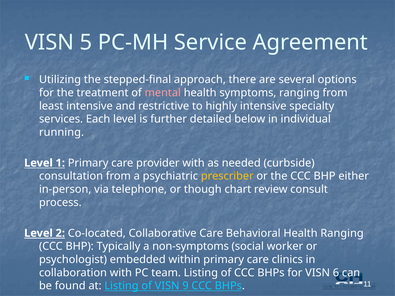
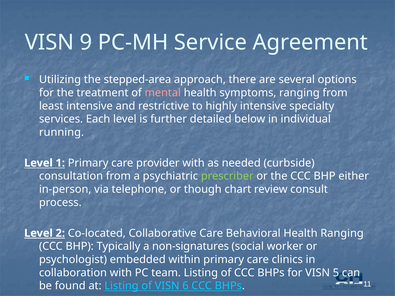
5: 5 -> 9
stepped-final: stepped-final -> stepped-area
prescriber colour: yellow -> light green
non-symptoms: non-symptoms -> non-signatures
6: 6 -> 5
9: 9 -> 6
